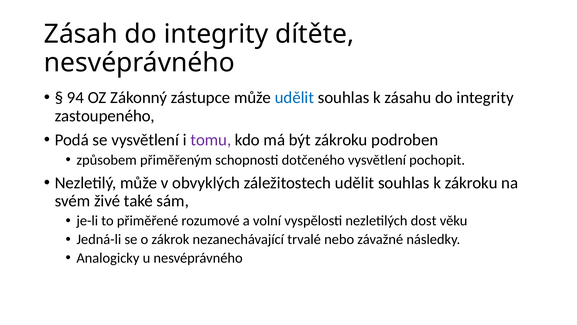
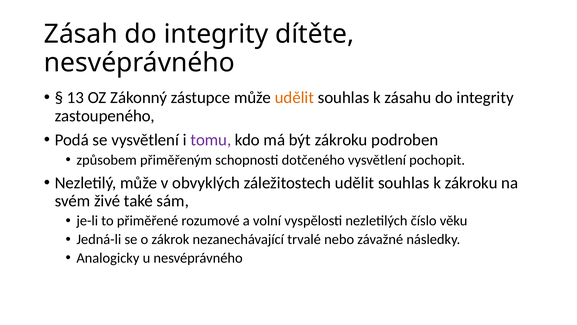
94: 94 -> 13
udělit at (294, 98) colour: blue -> orange
dost: dost -> číslo
